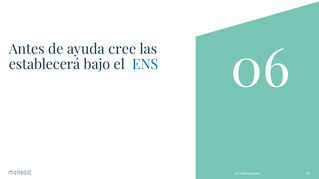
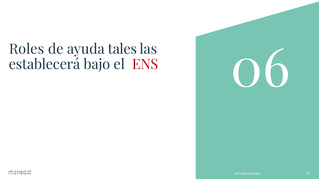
Antes: Antes -> Roles
cree: cree -> tales
ENS colour: blue -> red
